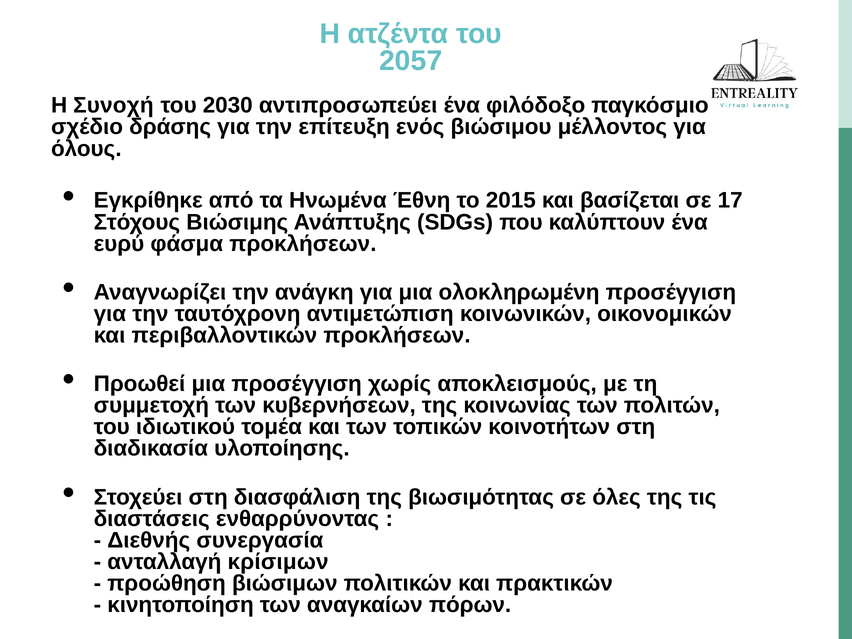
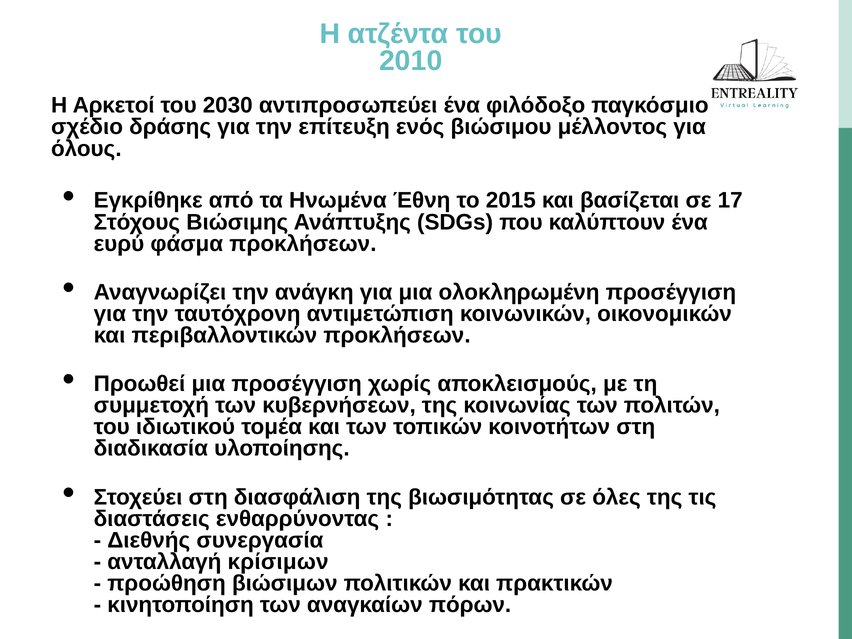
2057: 2057 -> 2010
Συνοχή: Συνοχή -> Αρκετοί
